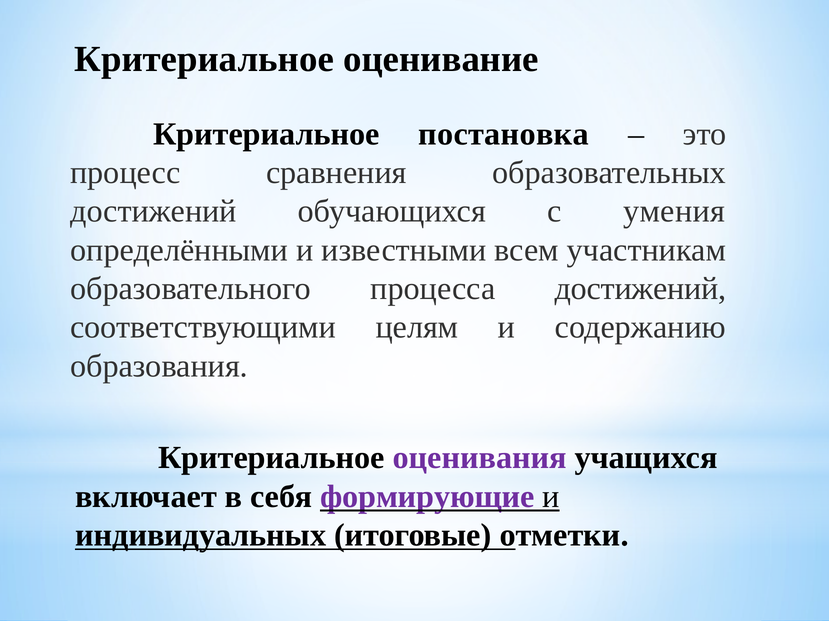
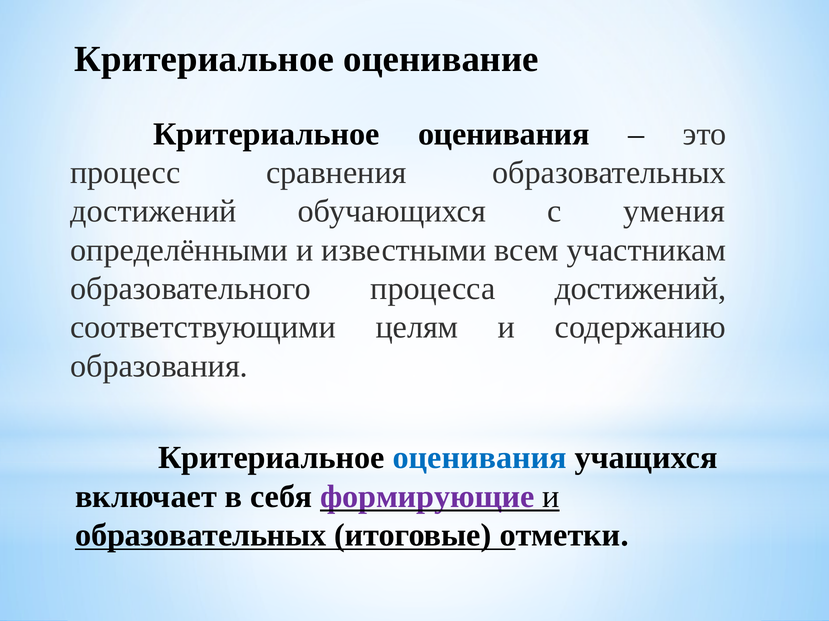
постановка at (504, 134): постановка -> оценивания
оценивания at (480, 458) colour: purple -> blue
индивидуальных at (201, 536): индивидуальных -> образовательных
